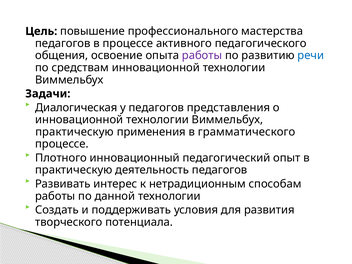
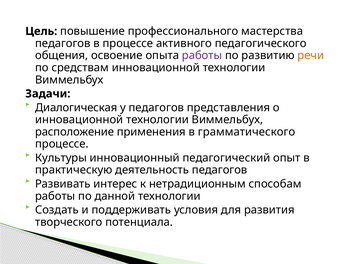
речи colour: blue -> orange
практическую at (74, 132): практическую -> расположение
Плотного: Плотного -> Культуры
